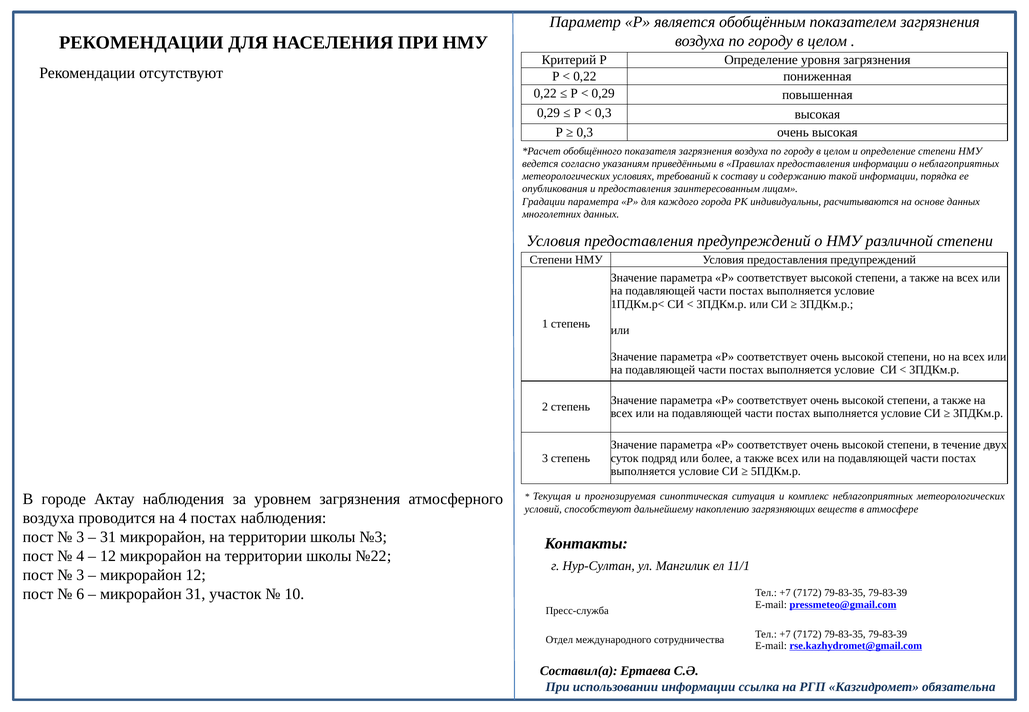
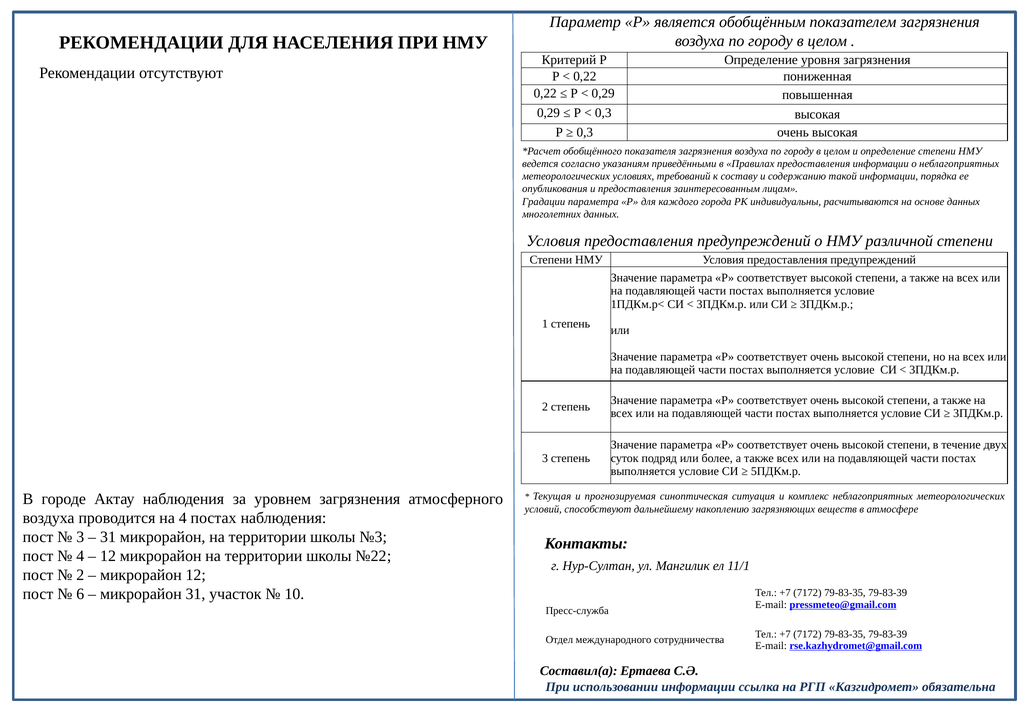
3 at (80, 575): 3 -> 2
